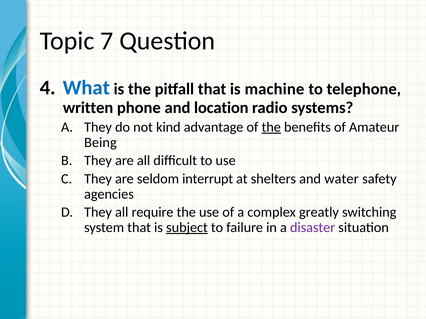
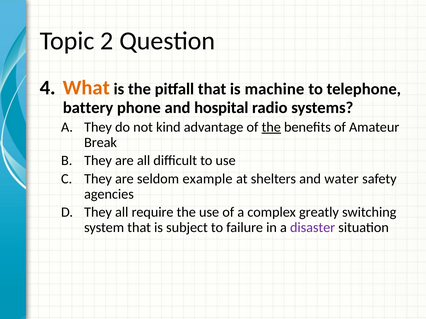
7: 7 -> 2
What colour: blue -> orange
written: written -> battery
location: location -> hospital
Being: Being -> Break
interrupt: interrupt -> example
subject underline: present -> none
